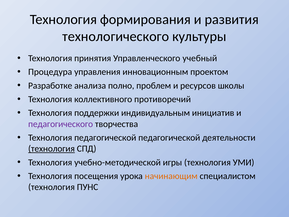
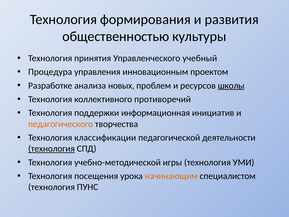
технологического: технологического -> общественностью
полно: полно -> новых
школы underline: none -> present
индивидуальным: индивидуальным -> информационная
педагогического colour: purple -> orange
Технология педагогической: педагогической -> классификации
